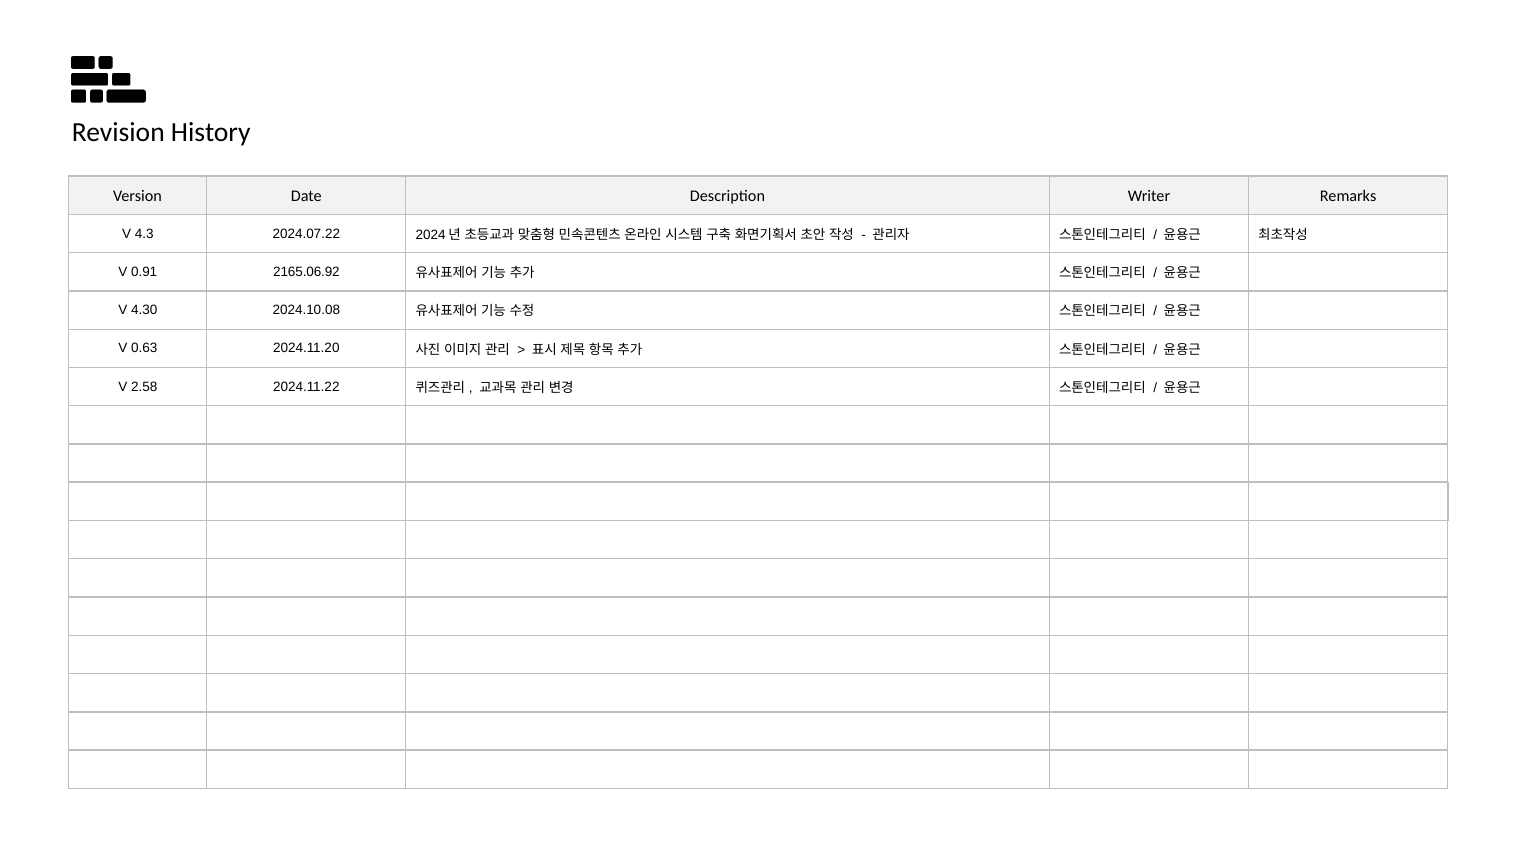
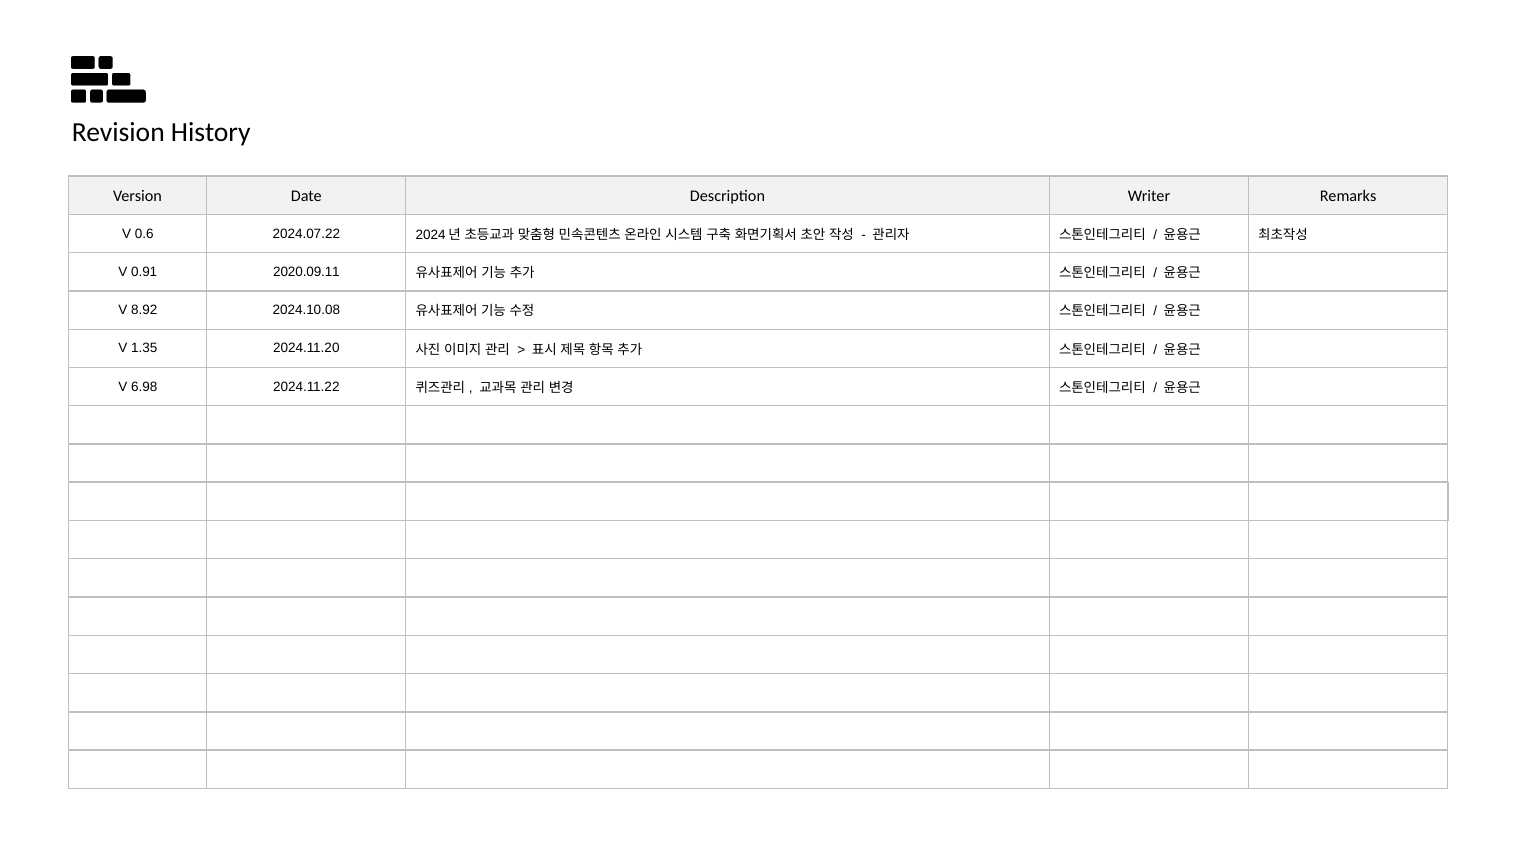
4.3: 4.3 -> 0.6
2165.06.92: 2165.06.92 -> 2020.09.11
4.30: 4.30 -> 8.92
0.63: 0.63 -> 1.35
2.58: 2.58 -> 6.98
